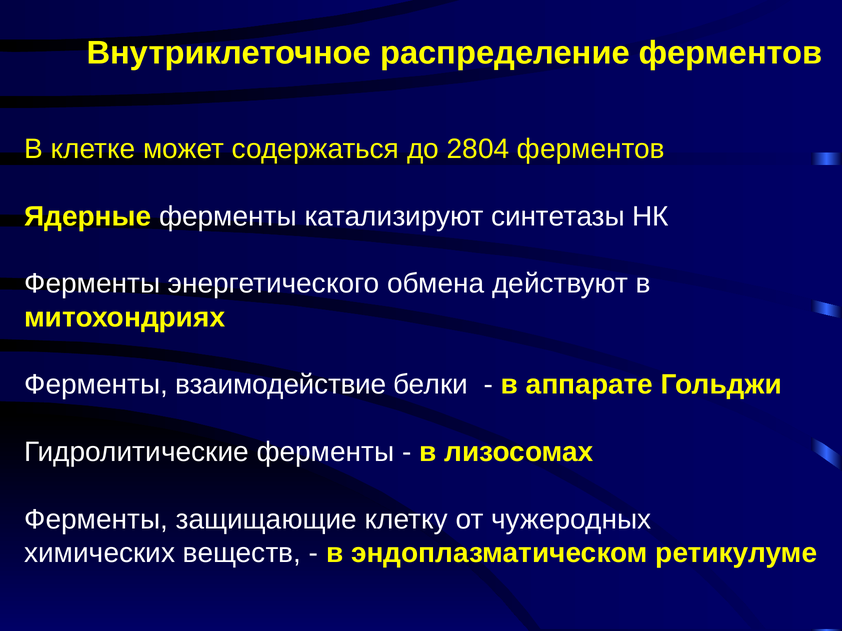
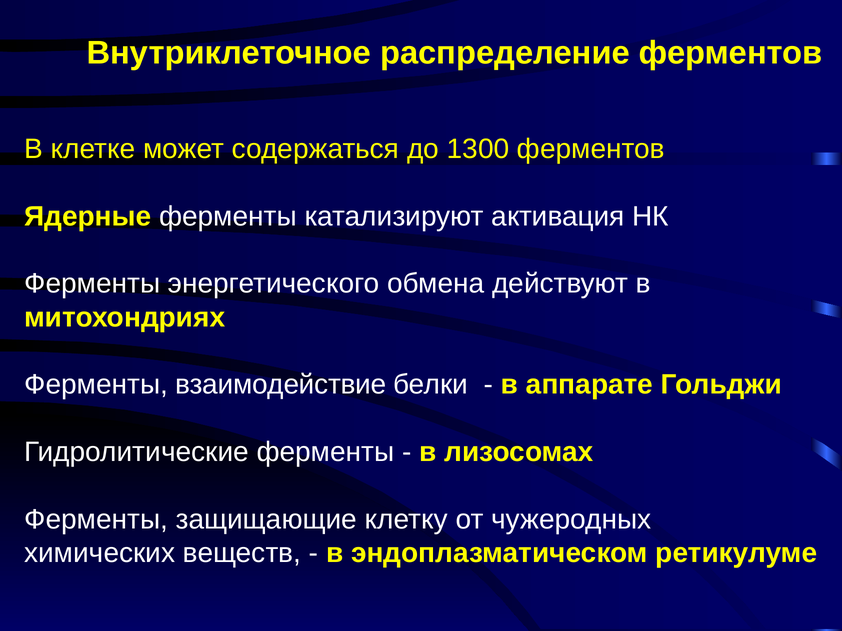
2804: 2804 -> 1300
синтетазы: синтетазы -> активация
